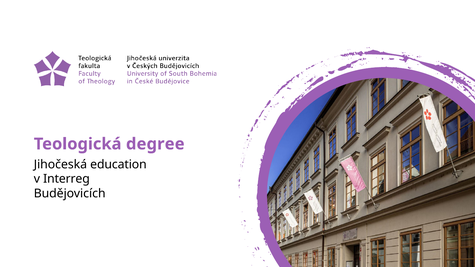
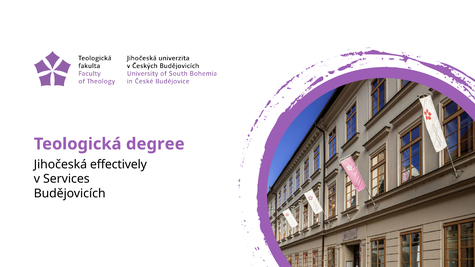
education: education -> effectively
Interreg: Interreg -> Services
